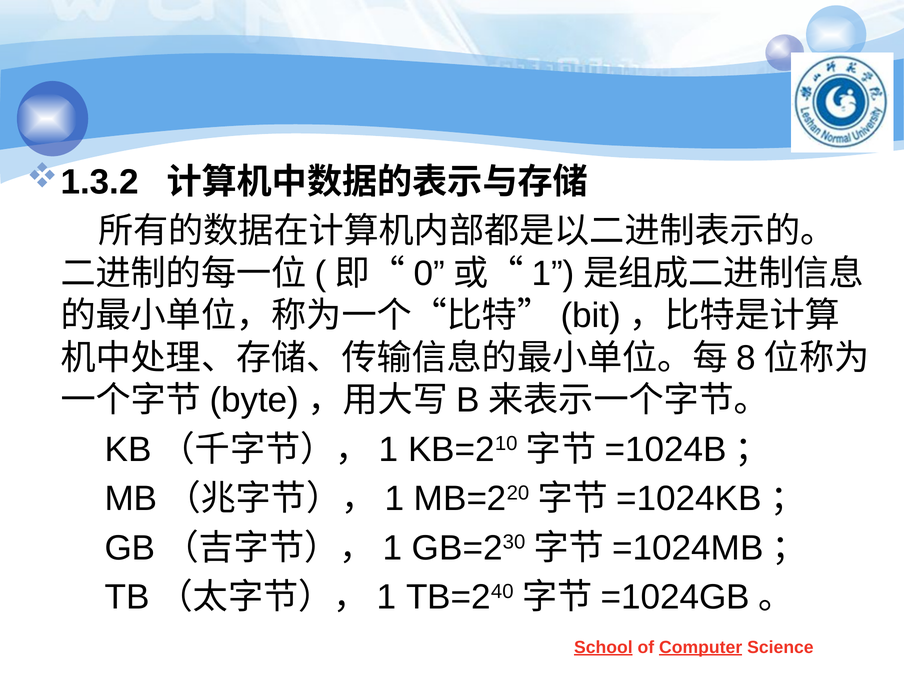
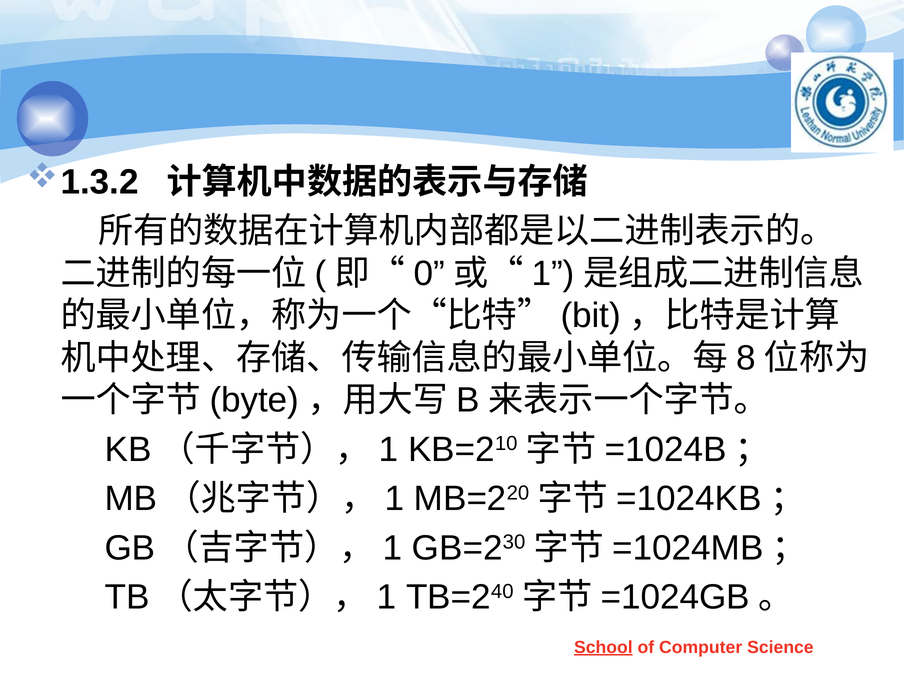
Computer underline: present -> none
